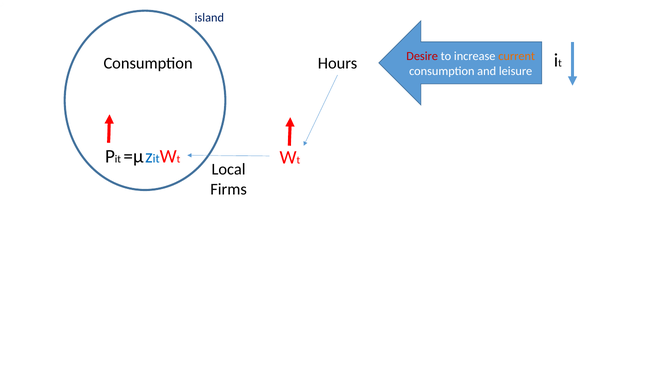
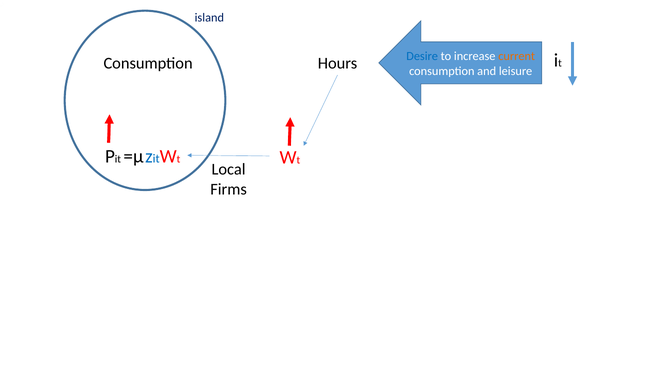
Desire colour: red -> blue
